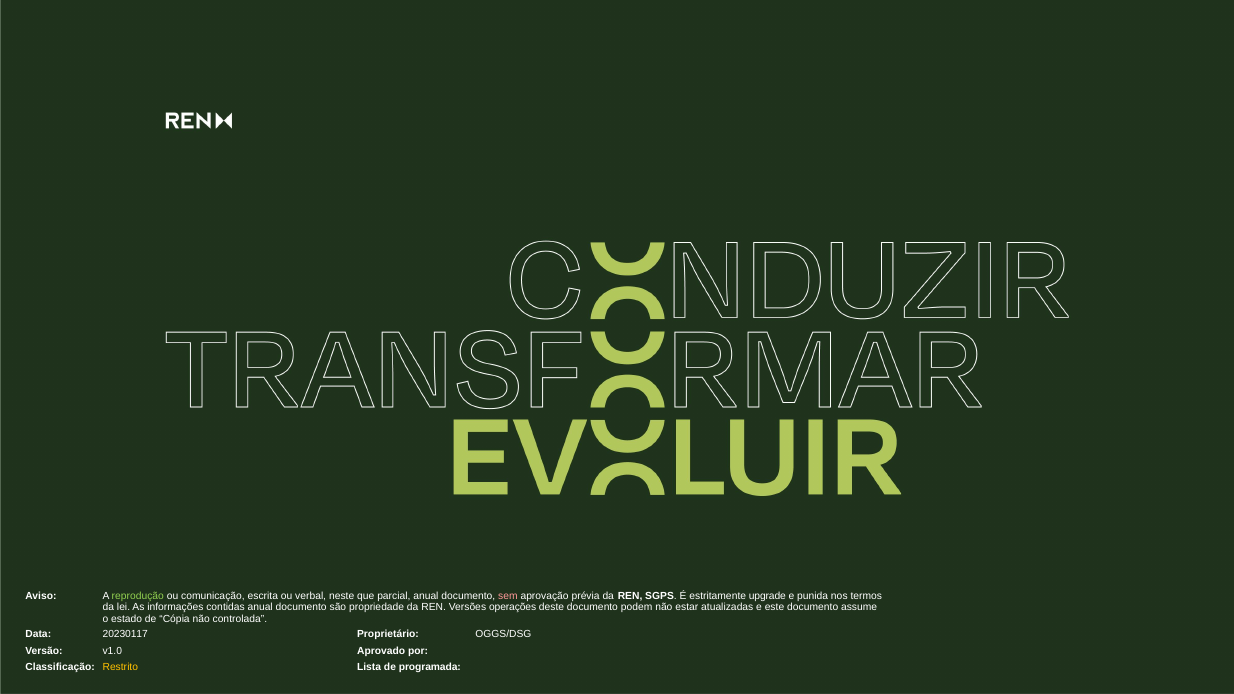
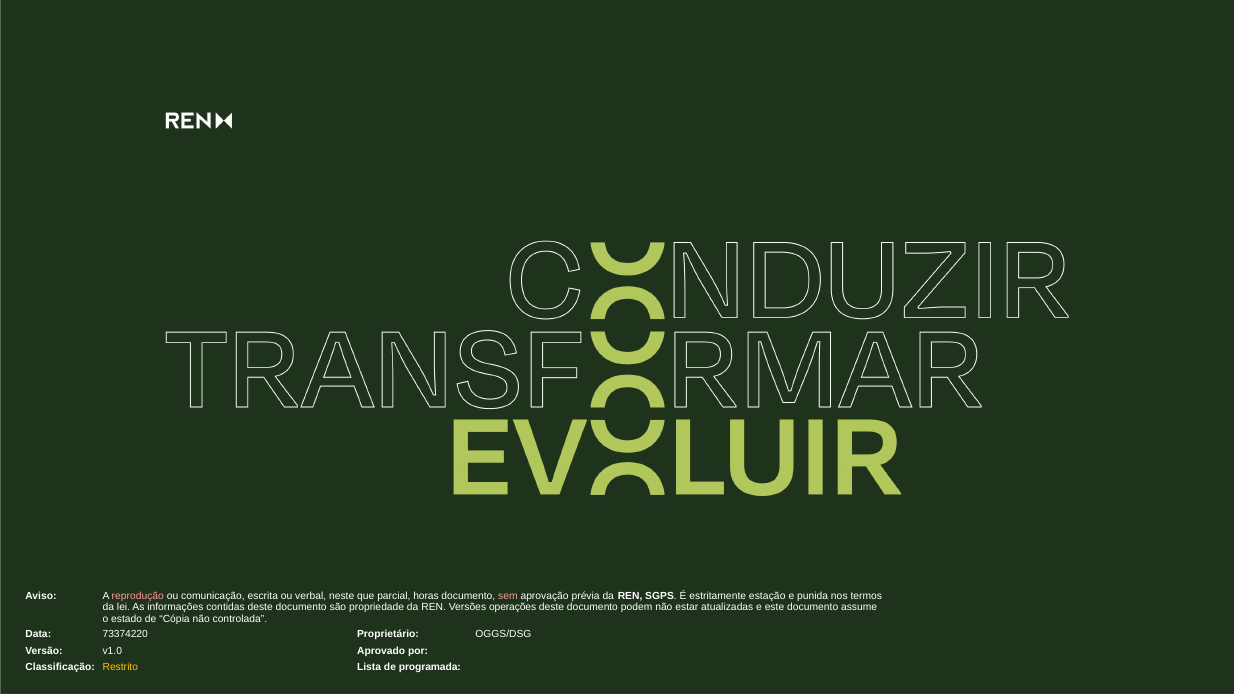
reprodução colour: light green -> pink
parcial anual: anual -> horas
upgrade: upgrade -> estação
contidas anual: anual -> deste
20230117: 20230117 -> 73374220
